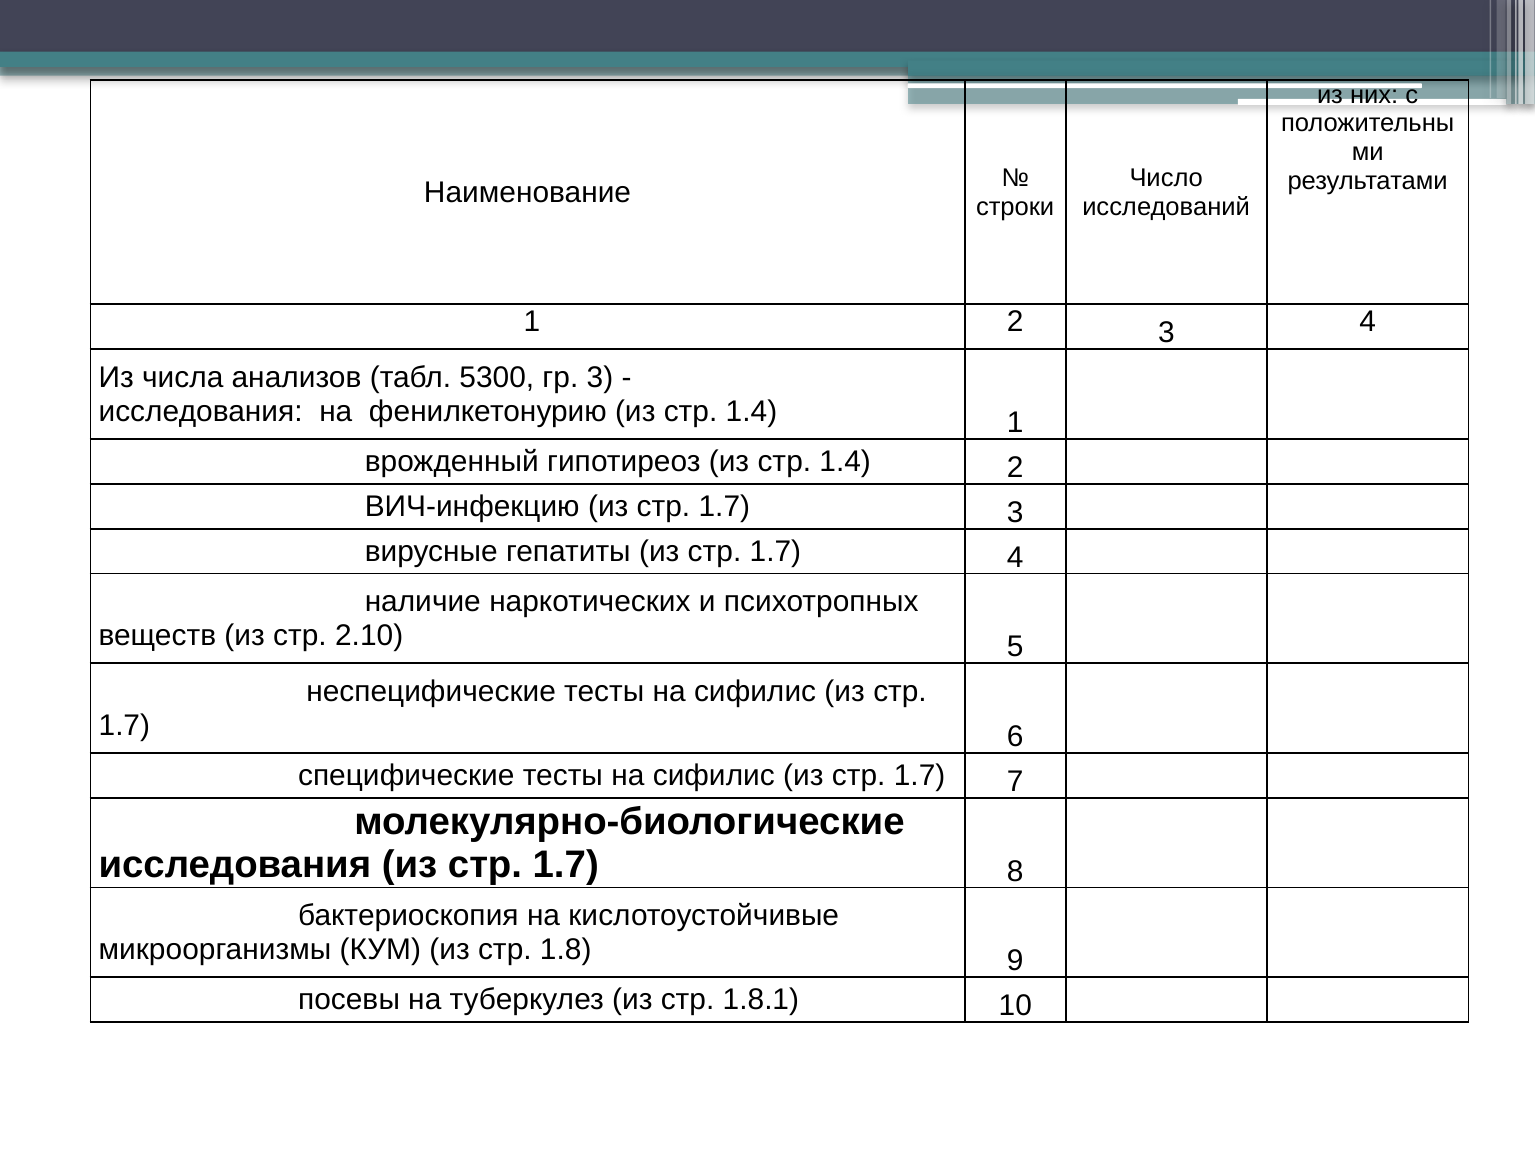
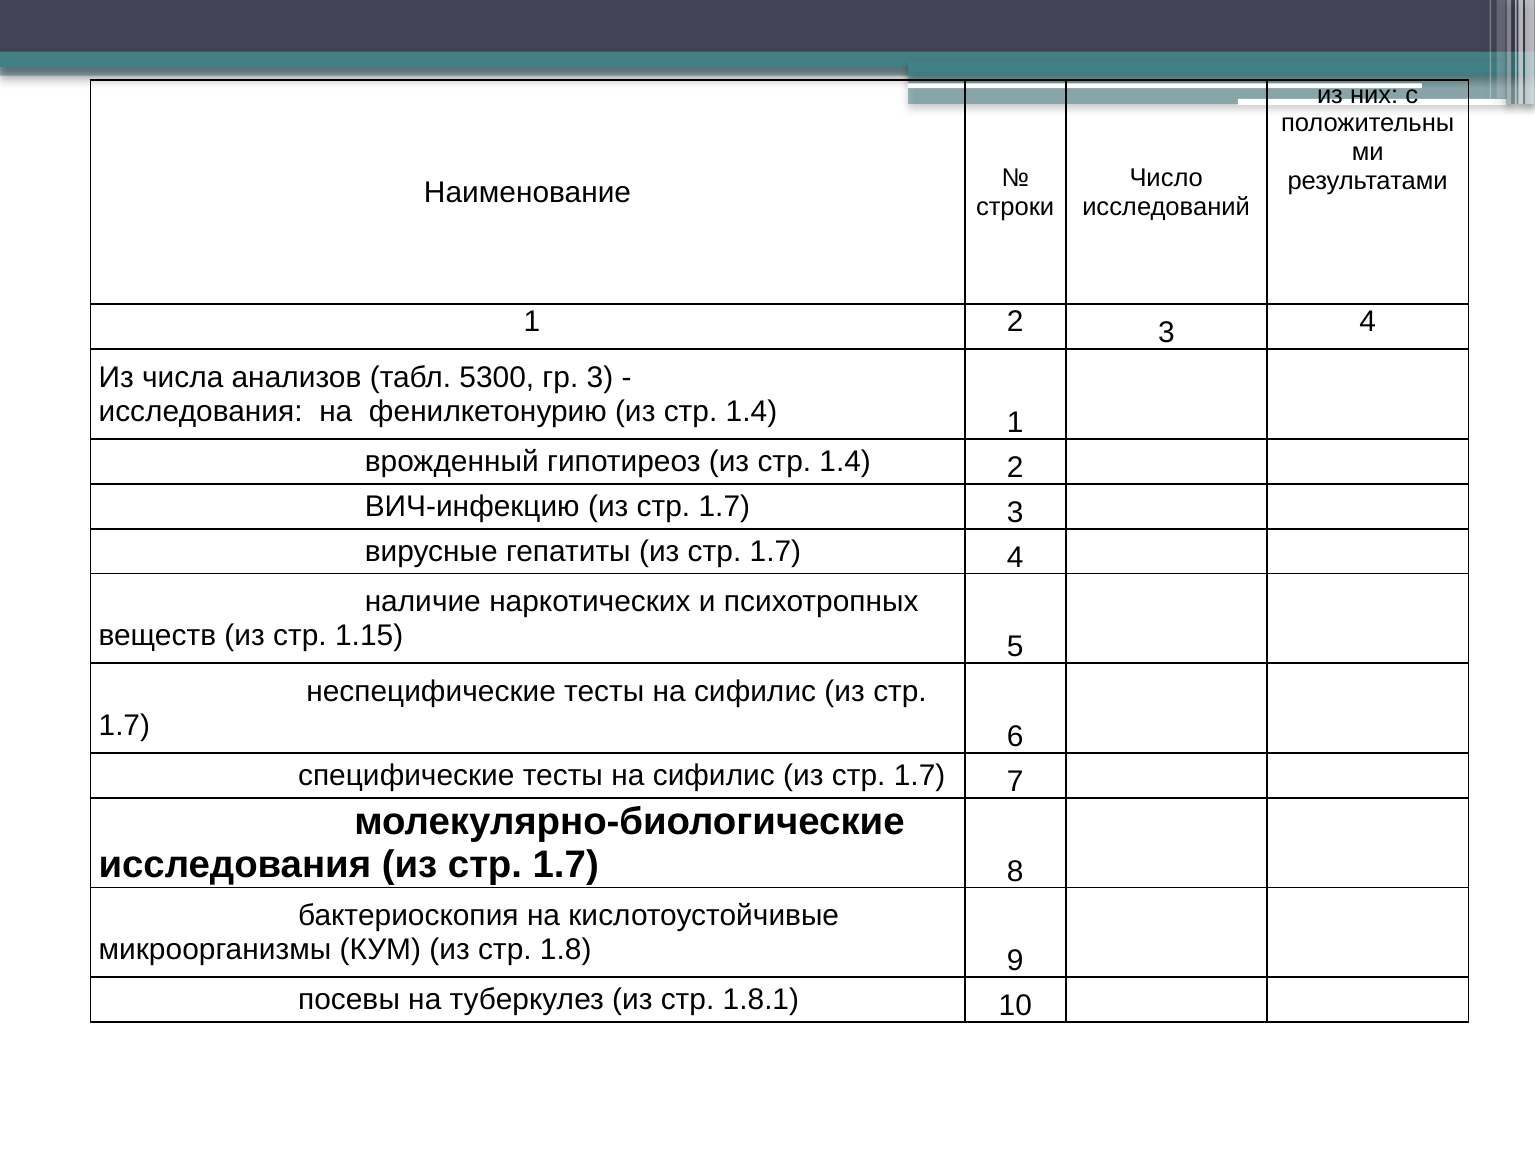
2.10: 2.10 -> 1.15
